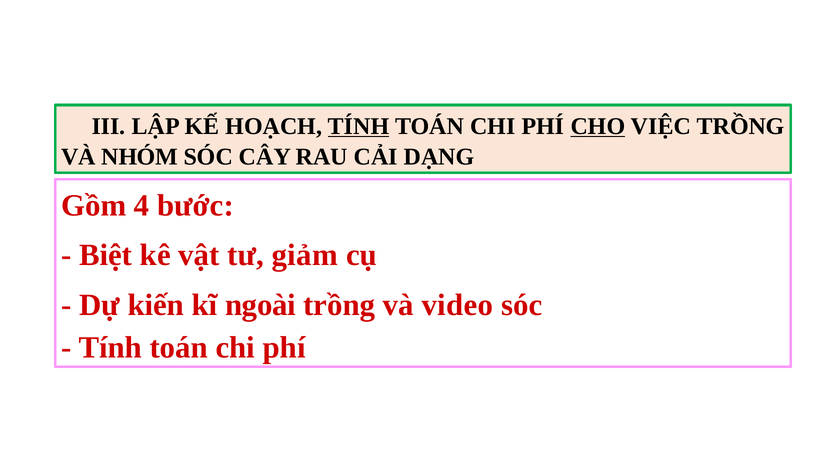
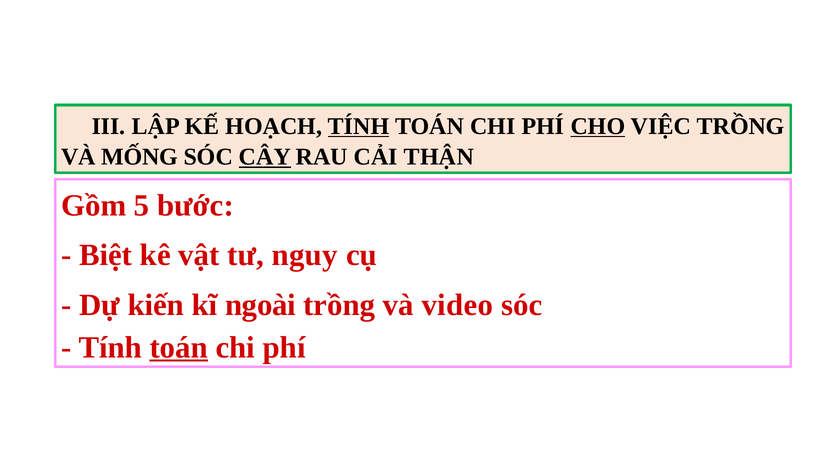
NHÓM: NHÓM -> MỐNG
CÂY underline: none -> present
DẠNG: DẠNG -> THẬN
4: 4 -> 5
giảm: giảm -> nguy
toán at (179, 347) underline: none -> present
